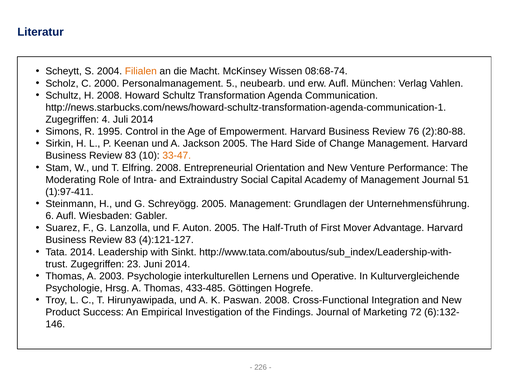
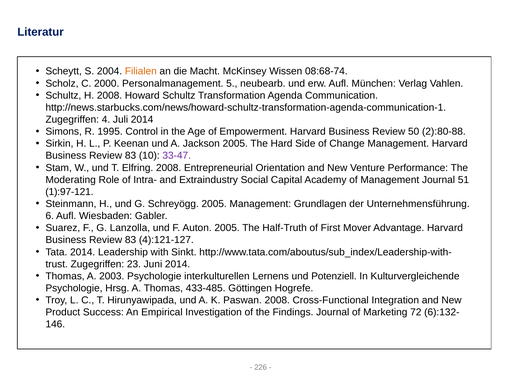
76: 76 -> 50
33-47 colour: orange -> purple
1):97-411: 1):97-411 -> 1):97-121
Operative: Operative -> Potenziell
